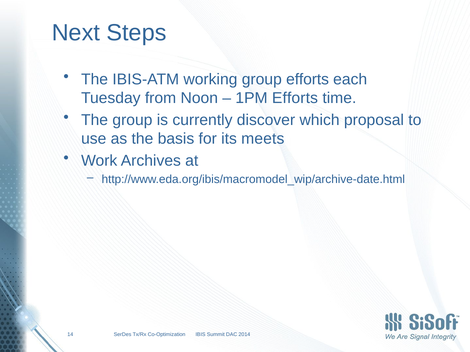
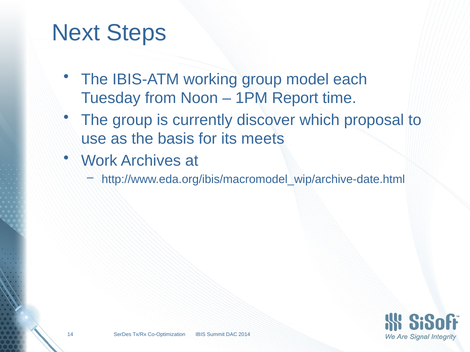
group efforts: efforts -> model
1PM Efforts: Efforts -> Report
